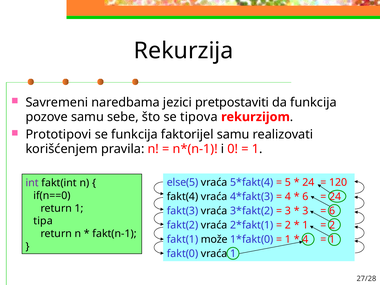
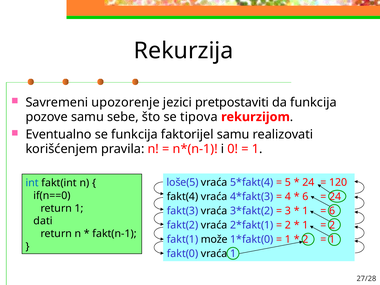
naredbama: naredbama -> upozorenje
Prototipovi: Prototipovi -> Eventualno
else(5: else(5 -> loše(5
int colour: purple -> blue
3 at (305, 211): 3 -> 1
tipa: tipa -> dati
4 at (305, 239): 4 -> 2
